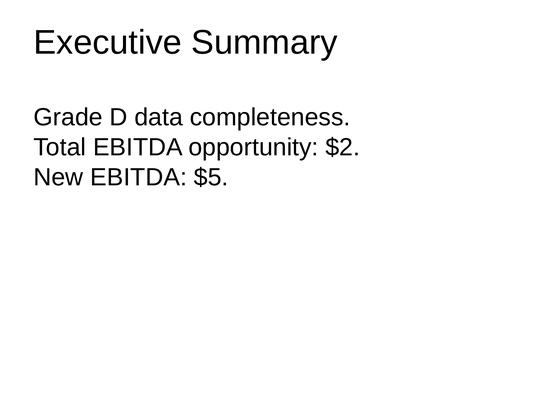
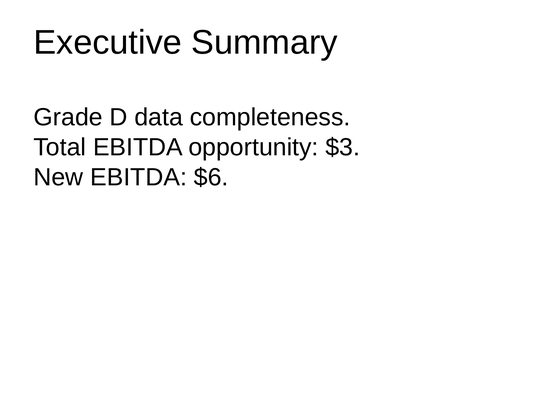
$2: $2 -> $3
$5: $5 -> $6
